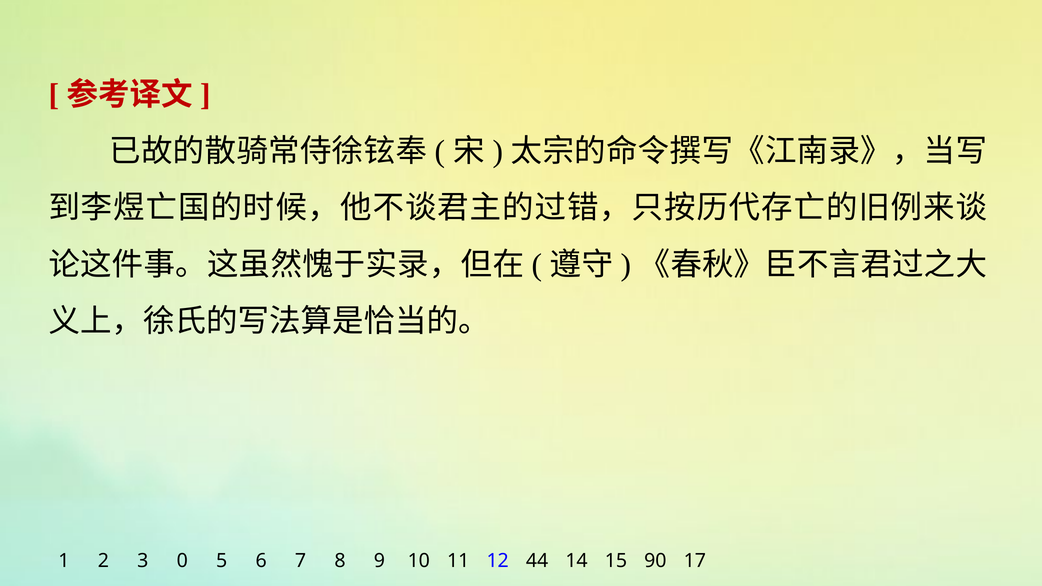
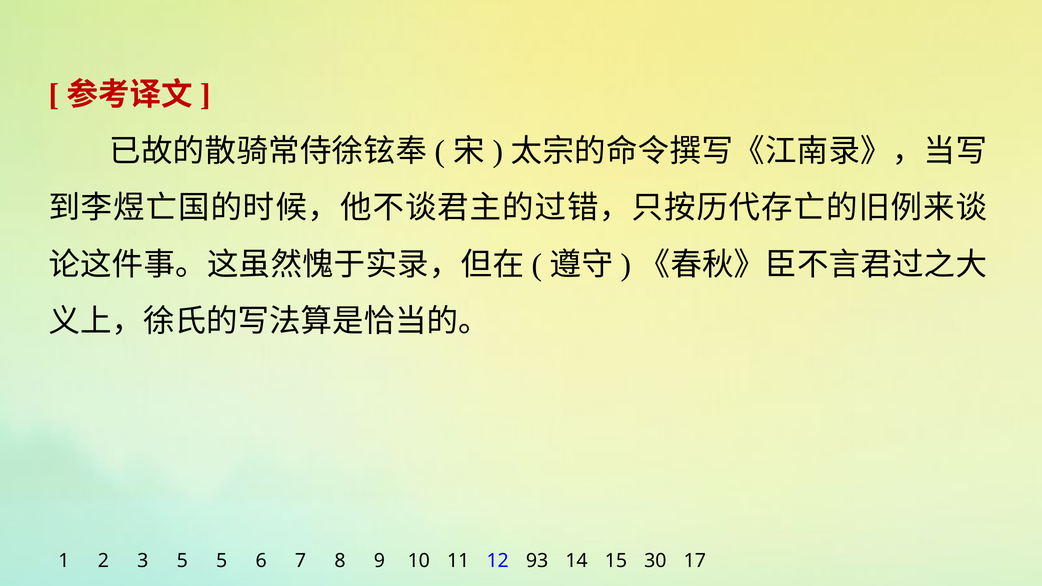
3 0: 0 -> 5
44: 44 -> 93
90: 90 -> 30
